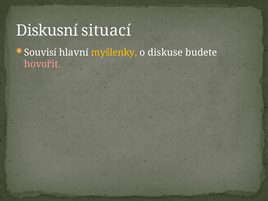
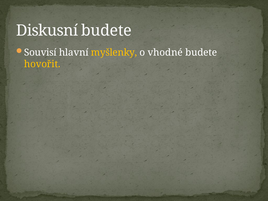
Diskusní situací: situací -> budete
diskuse: diskuse -> vhodné
hovořit colour: pink -> yellow
